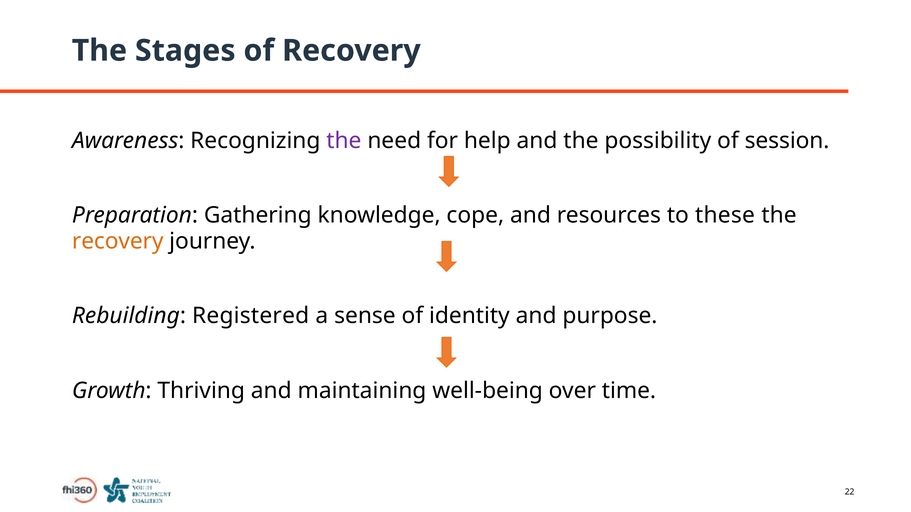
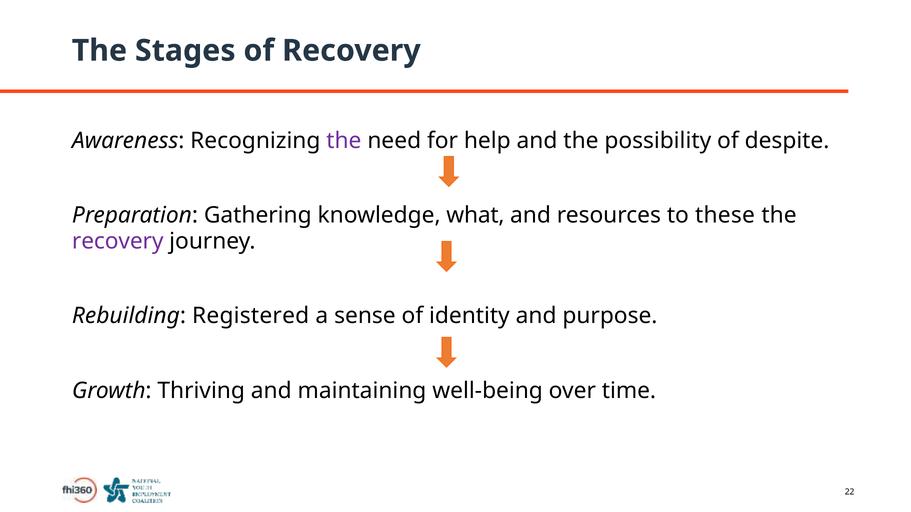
session: session -> despite
cope: cope -> what
recovery at (118, 241) colour: orange -> purple
